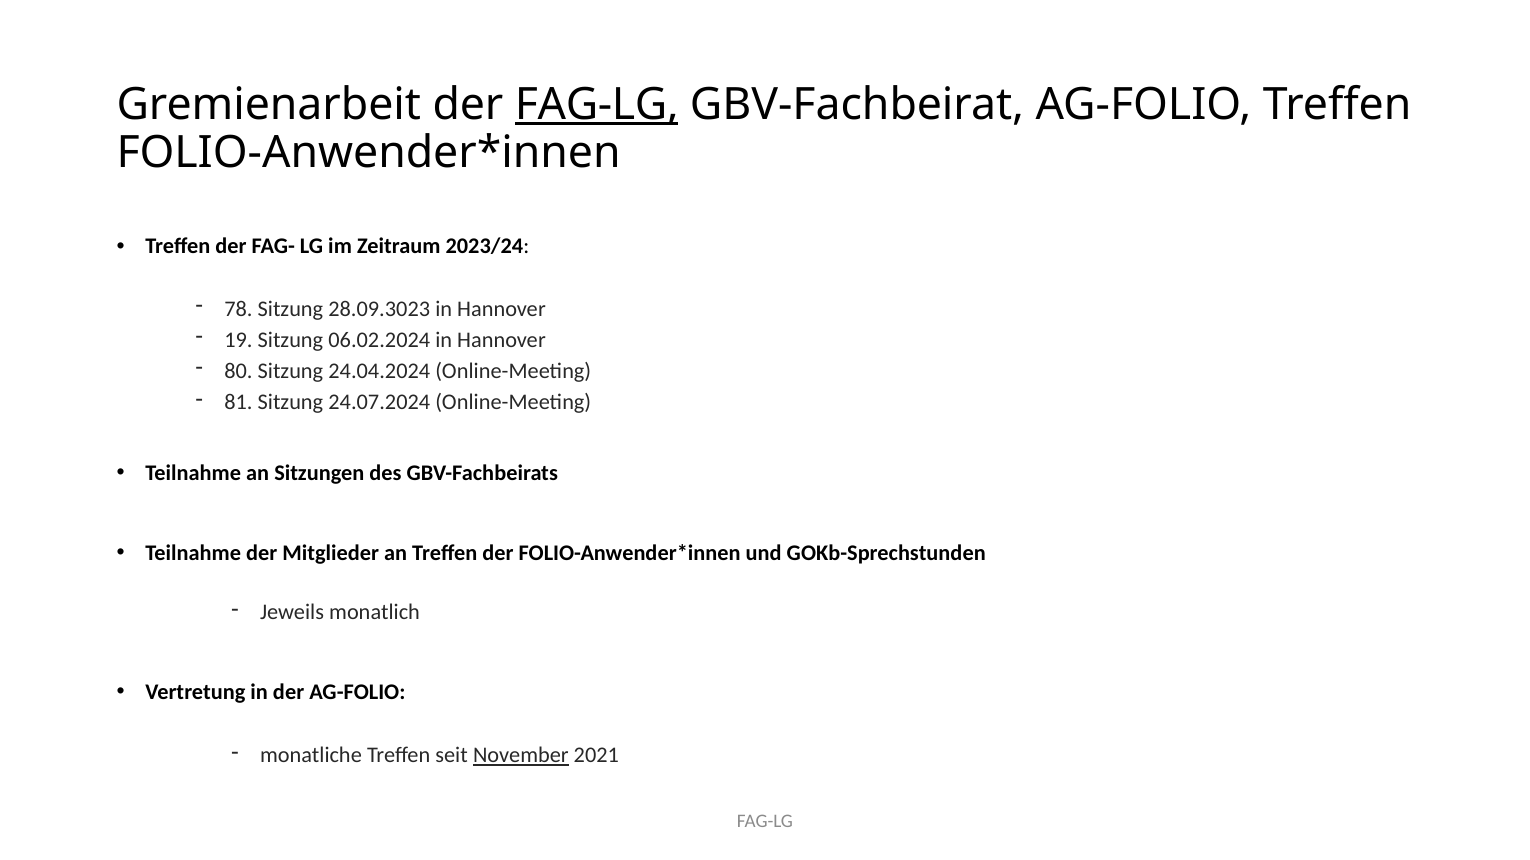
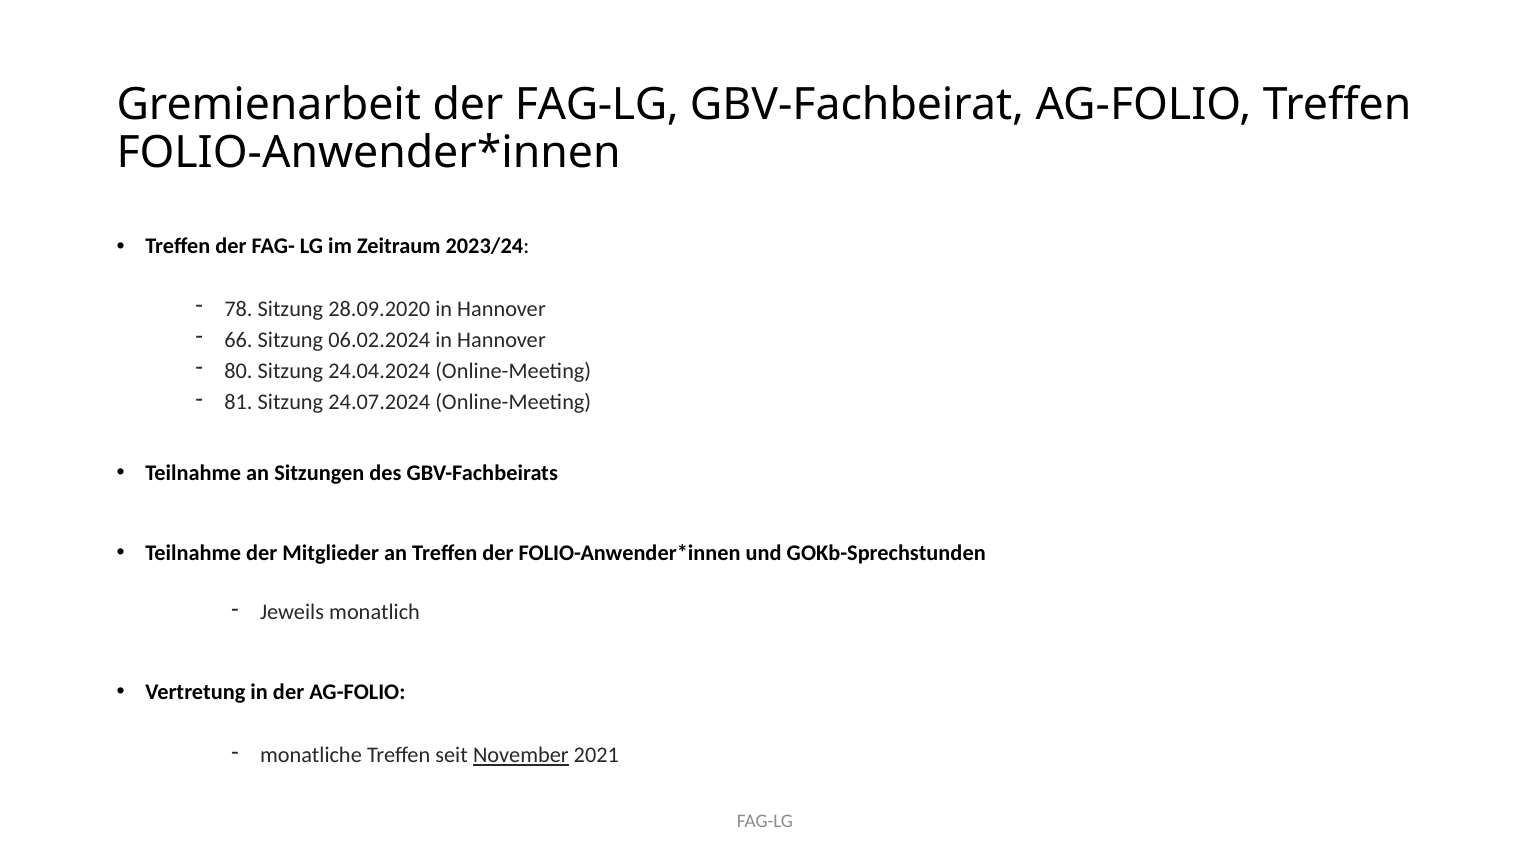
FAG-LG at (597, 105) underline: present -> none
28.09.3023: 28.09.3023 -> 28.09.2020
19: 19 -> 66
